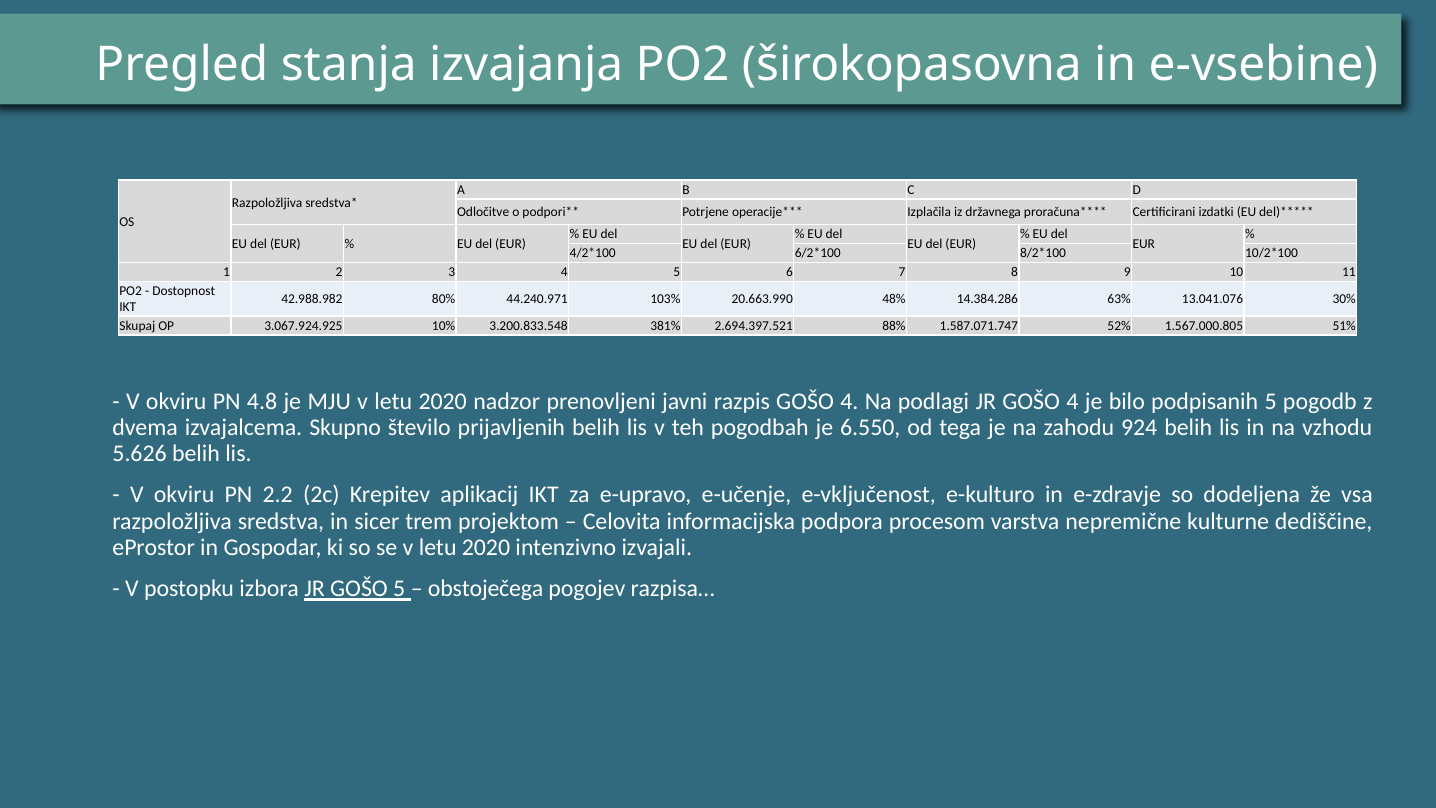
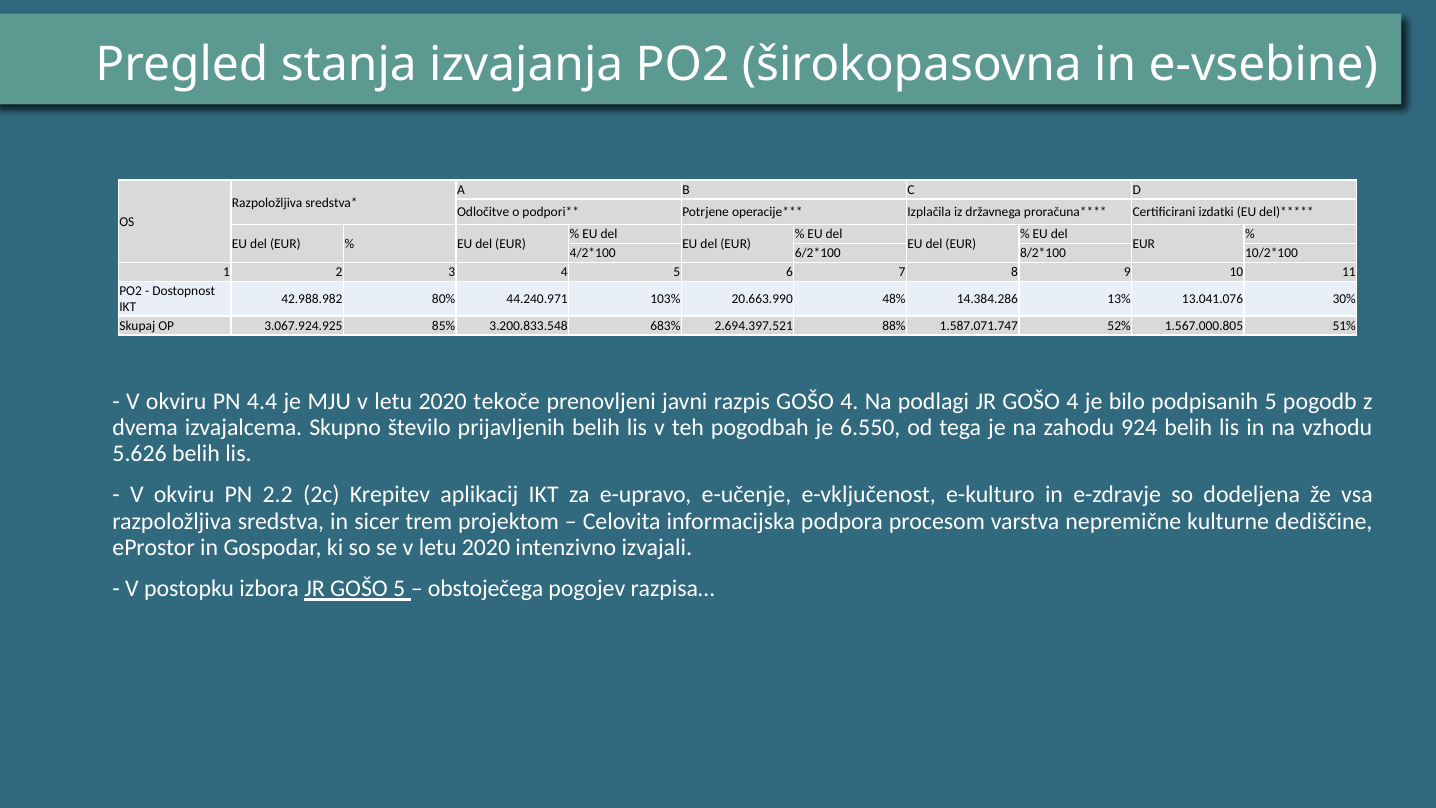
63%: 63% -> 13%
10%: 10% -> 85%
381%: 381% -> 683%
4.8: 4.8 -> 4.4
nadzor: nadzor -> tekoče
